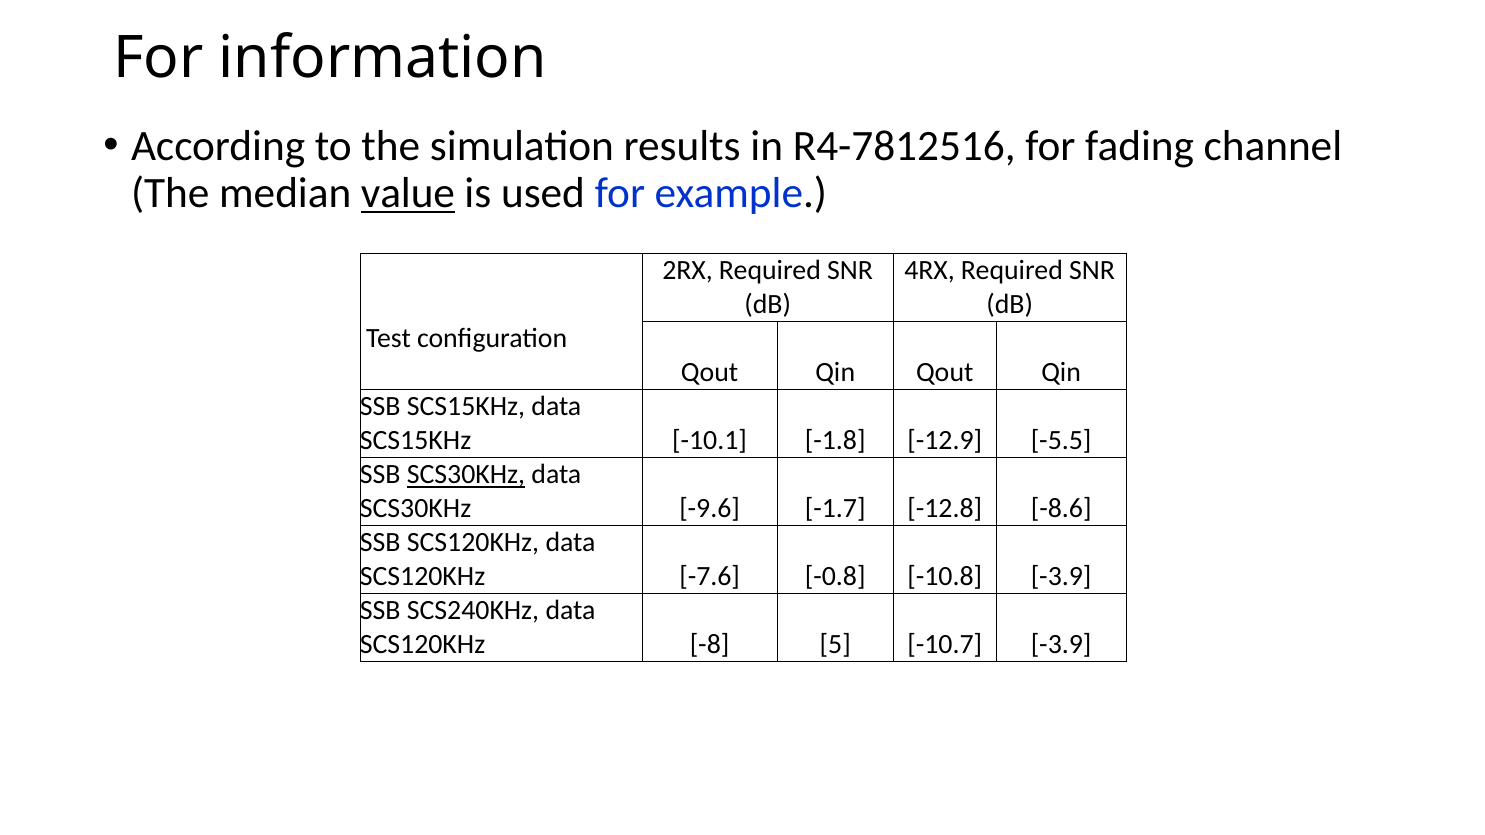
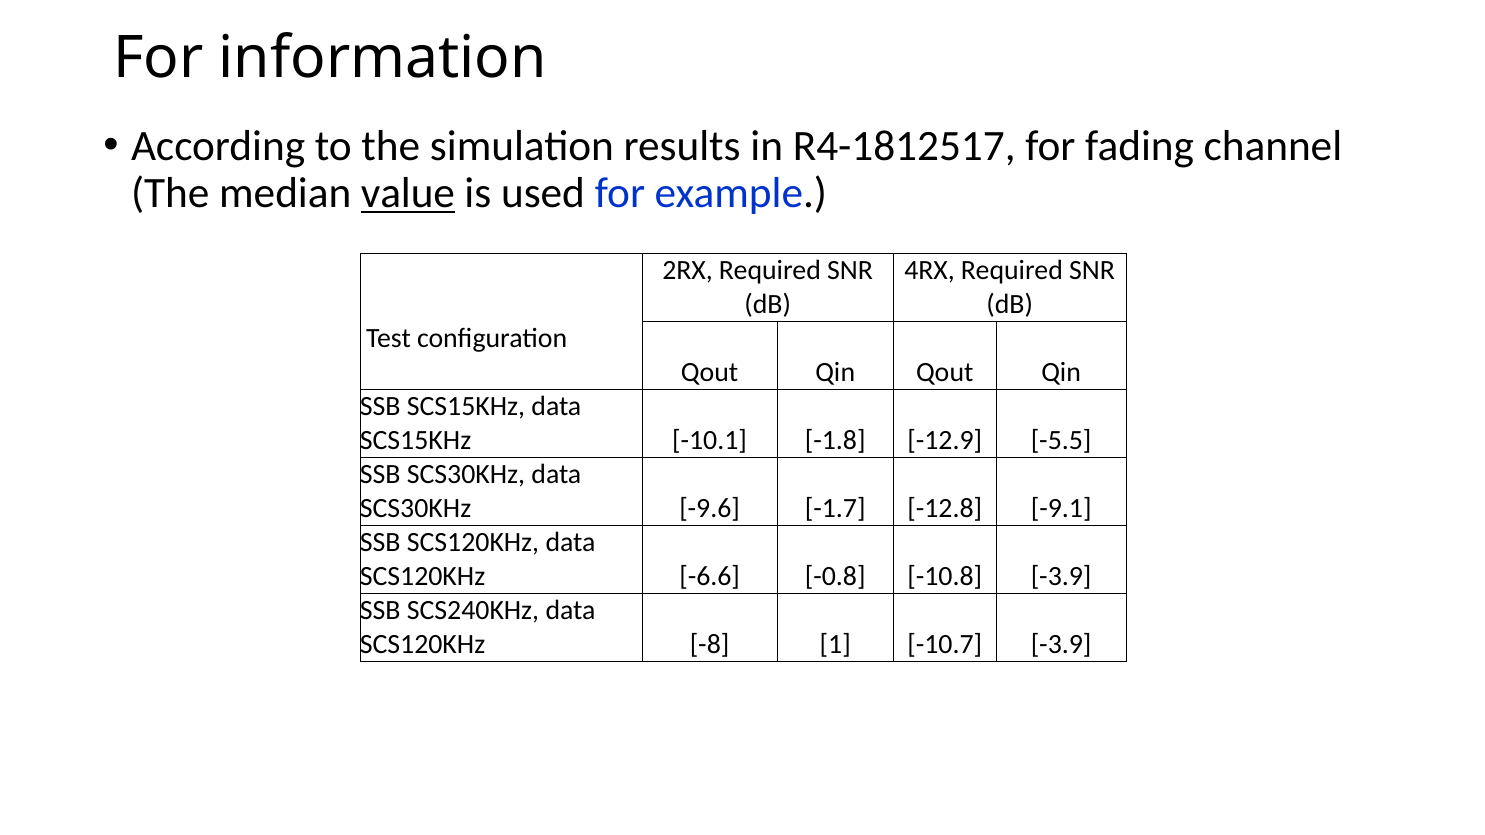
R4-7812516: R4-7812516 -> R4-1812517
SCS30KHz at (466, 475) underline: present -> none
-8.6: -8.6 -> -9.1
-7.6: -7.6 -> -6.6
5: 5 -> 1
